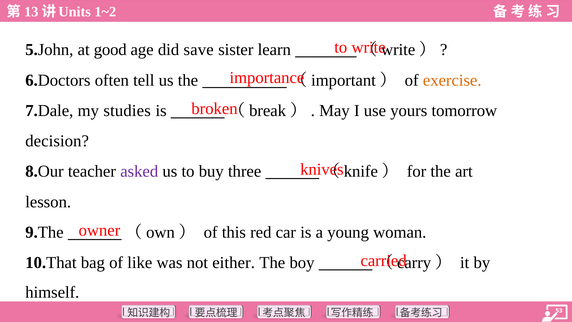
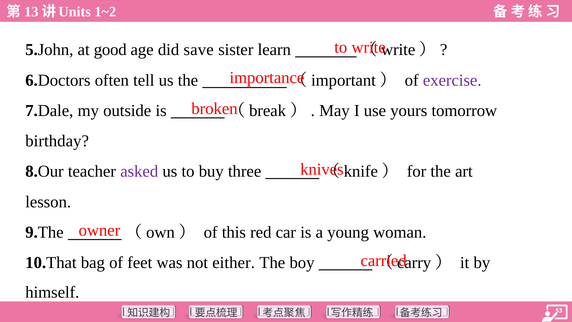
exercise colour: orange -> purple
studies: studies -> outside
decision: decision -> birthday
like: like -> feet
